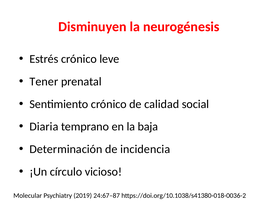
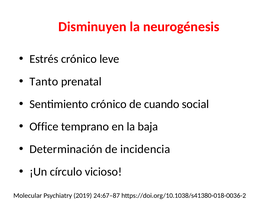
Tener: Tener -> Tanto
calidad: calidad -> cuando
Diaria: Diaria -> Office
